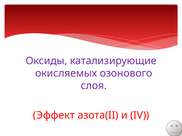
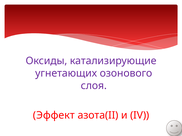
окисляемых: окисляемых -> угнетающих
